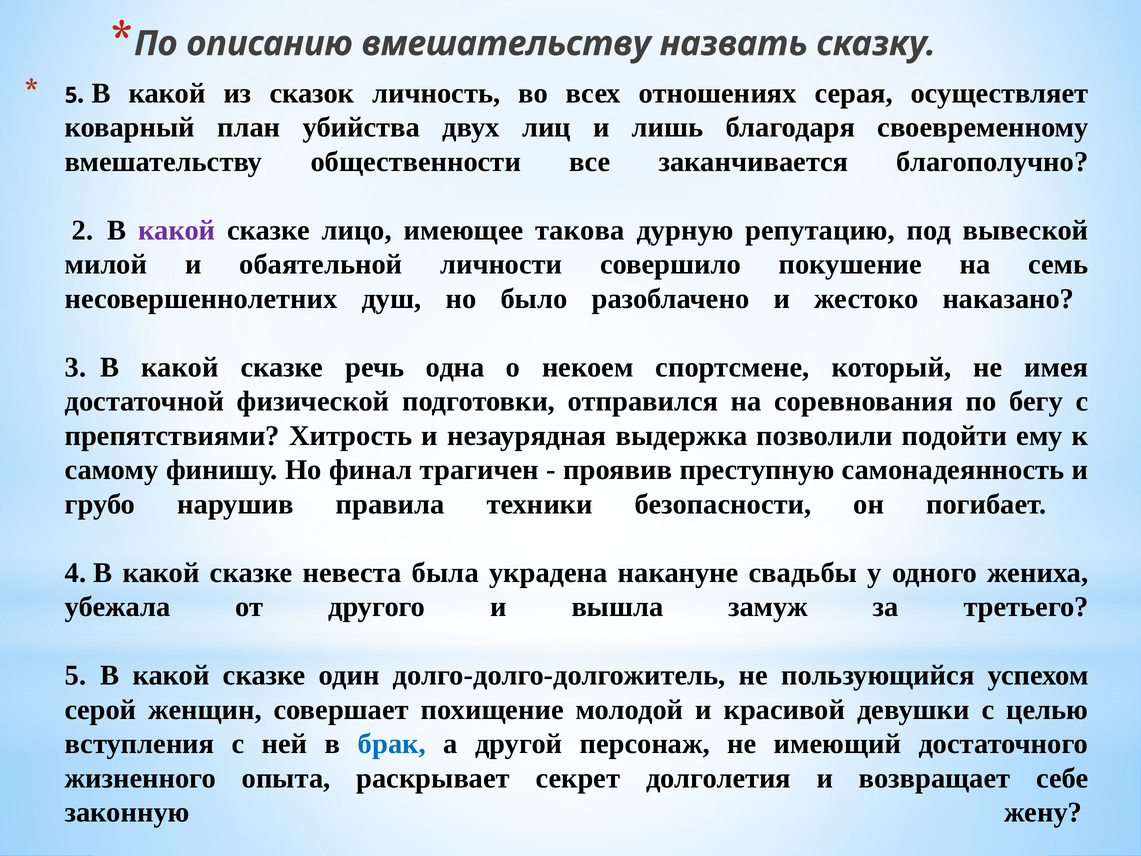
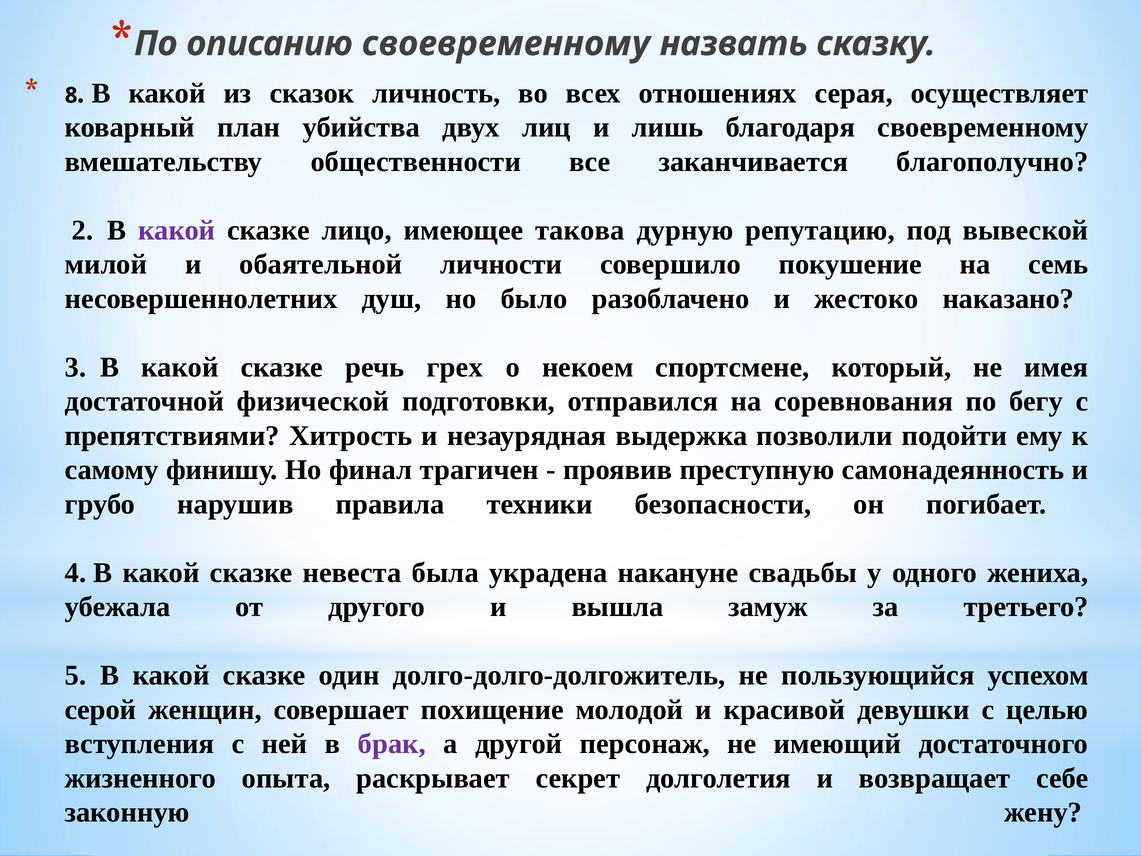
описанию вмешательству: вмешательству -> своевременному
5 at (71, 95): 5 -> 8
одна: одна -> грех
брак colour: blue -> purple
